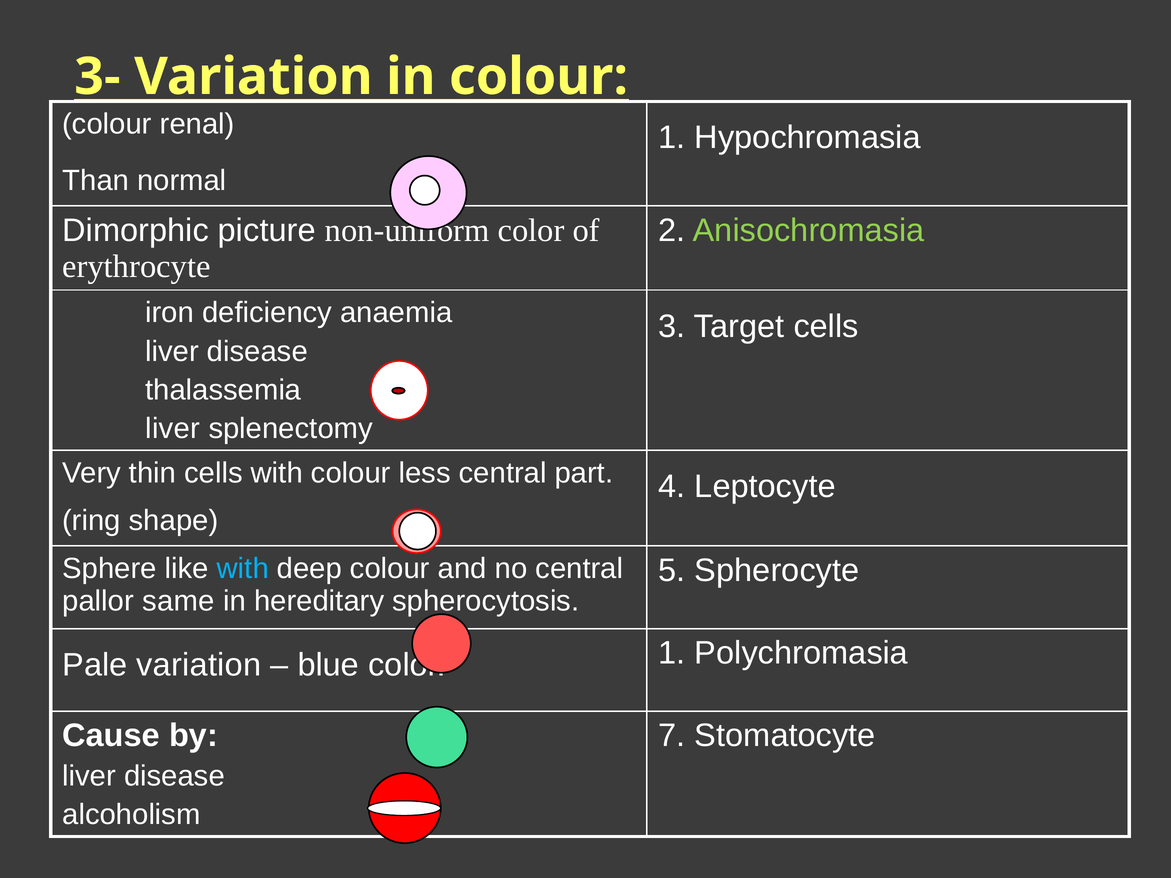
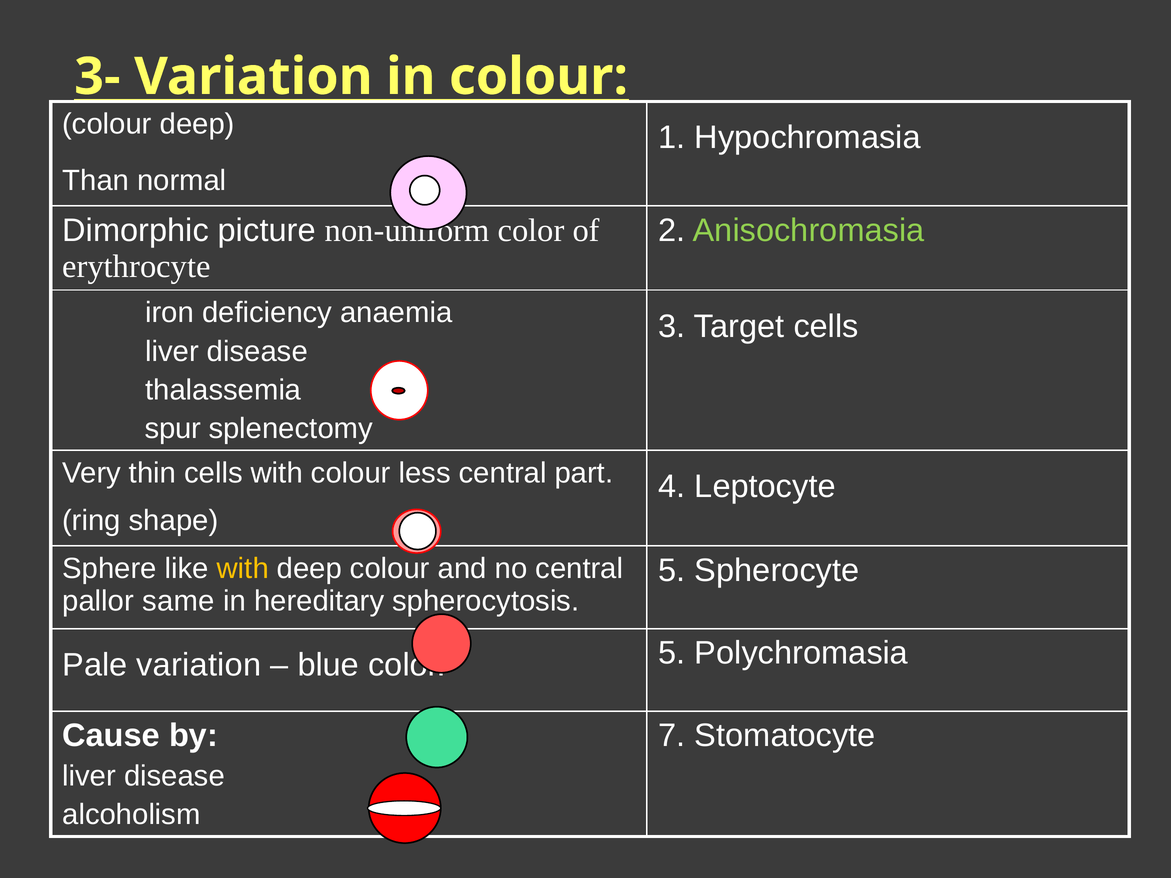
colour renal: renal -> deep
liver at (173, 429): liver -> spur
with at (243, 569) colour: light blue -> yellow
1 at (672, 653): 1 -> 5
